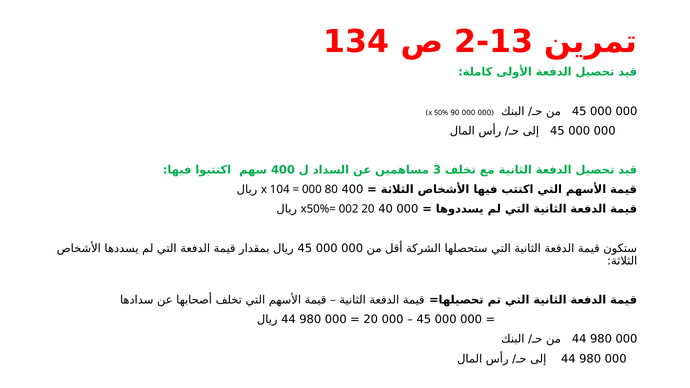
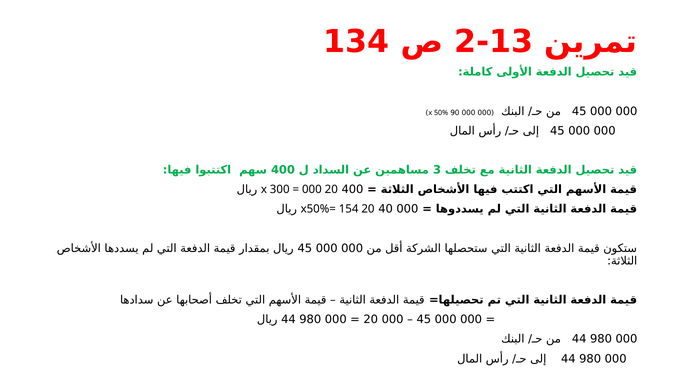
104: 104 -> 300
80 at (331, 190): 80 -> 20
002: 002 -> 154
